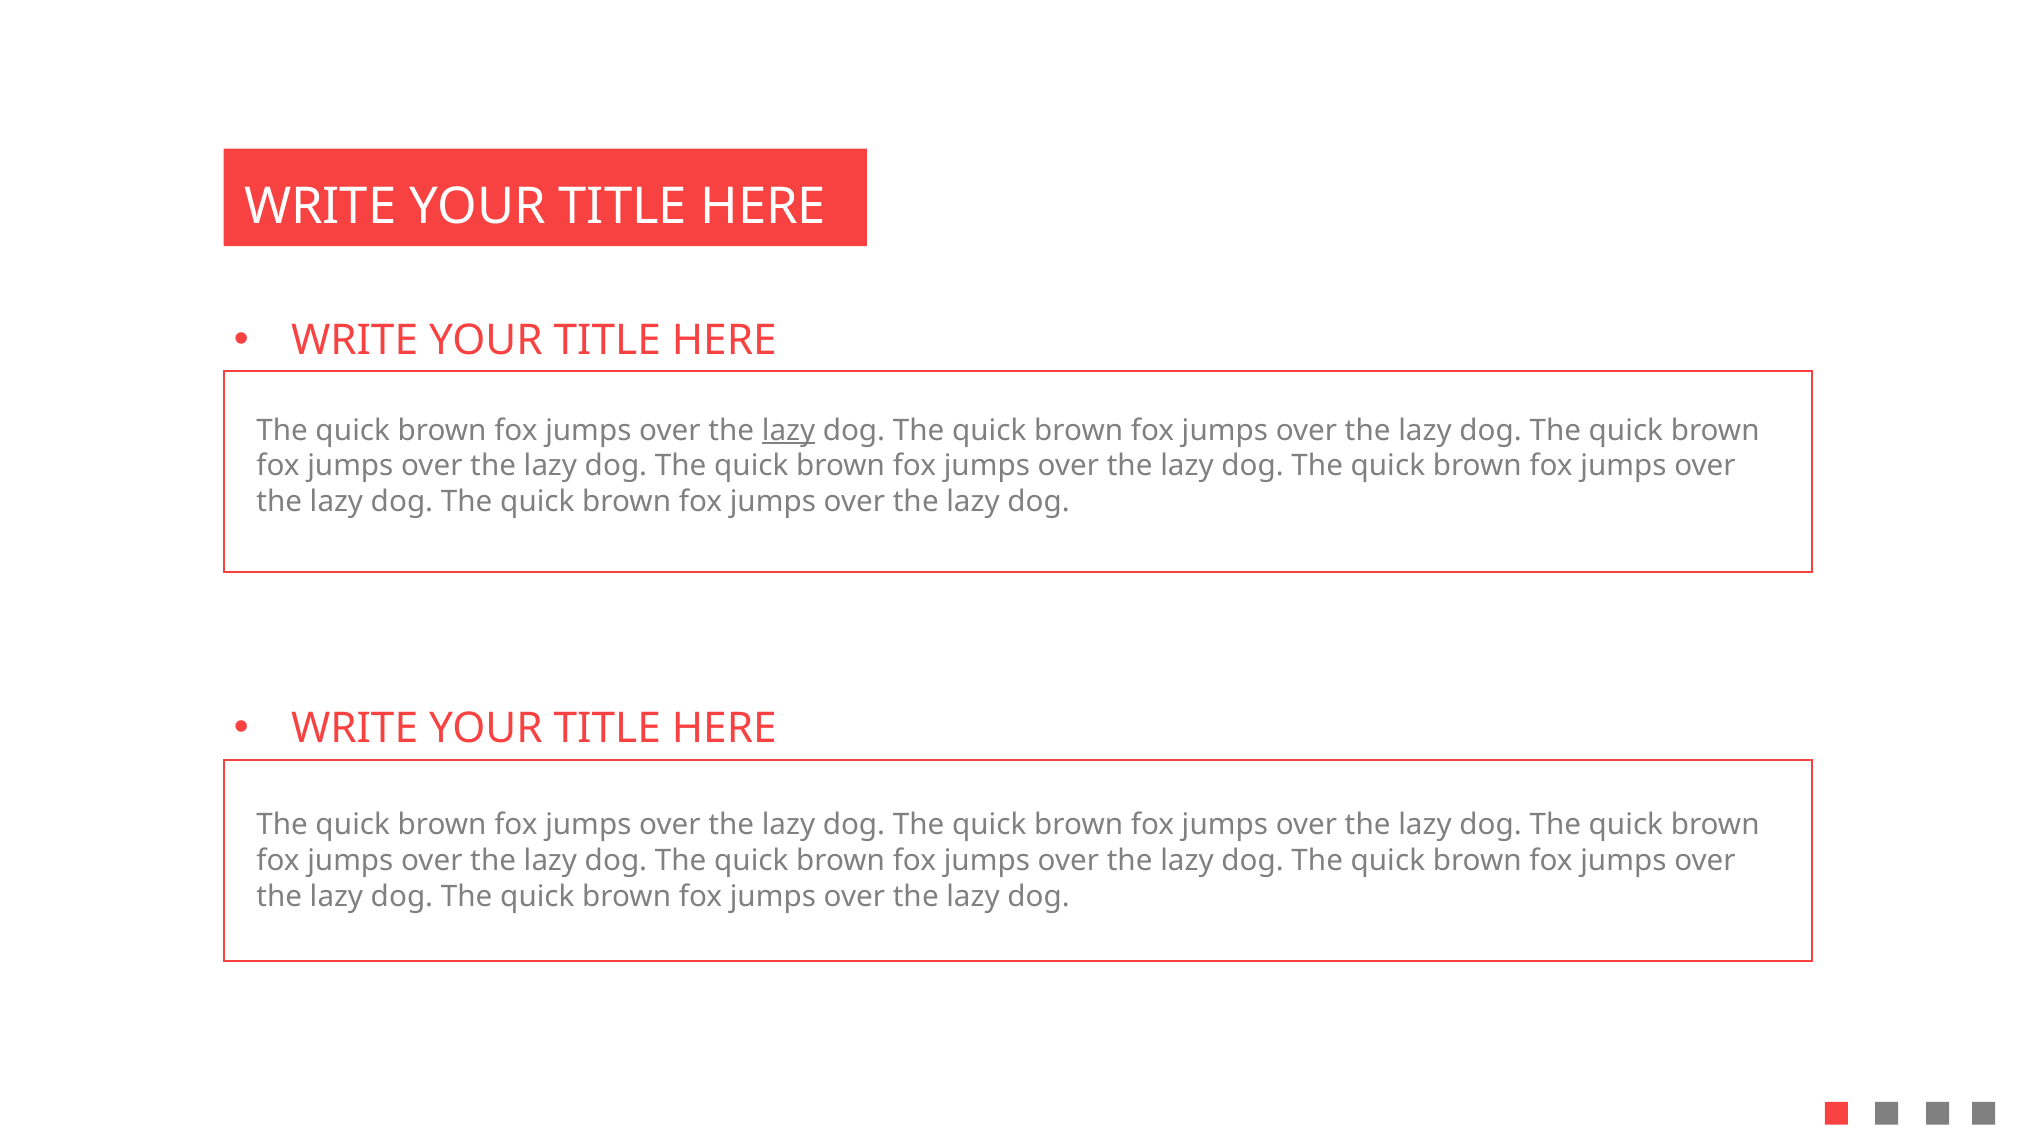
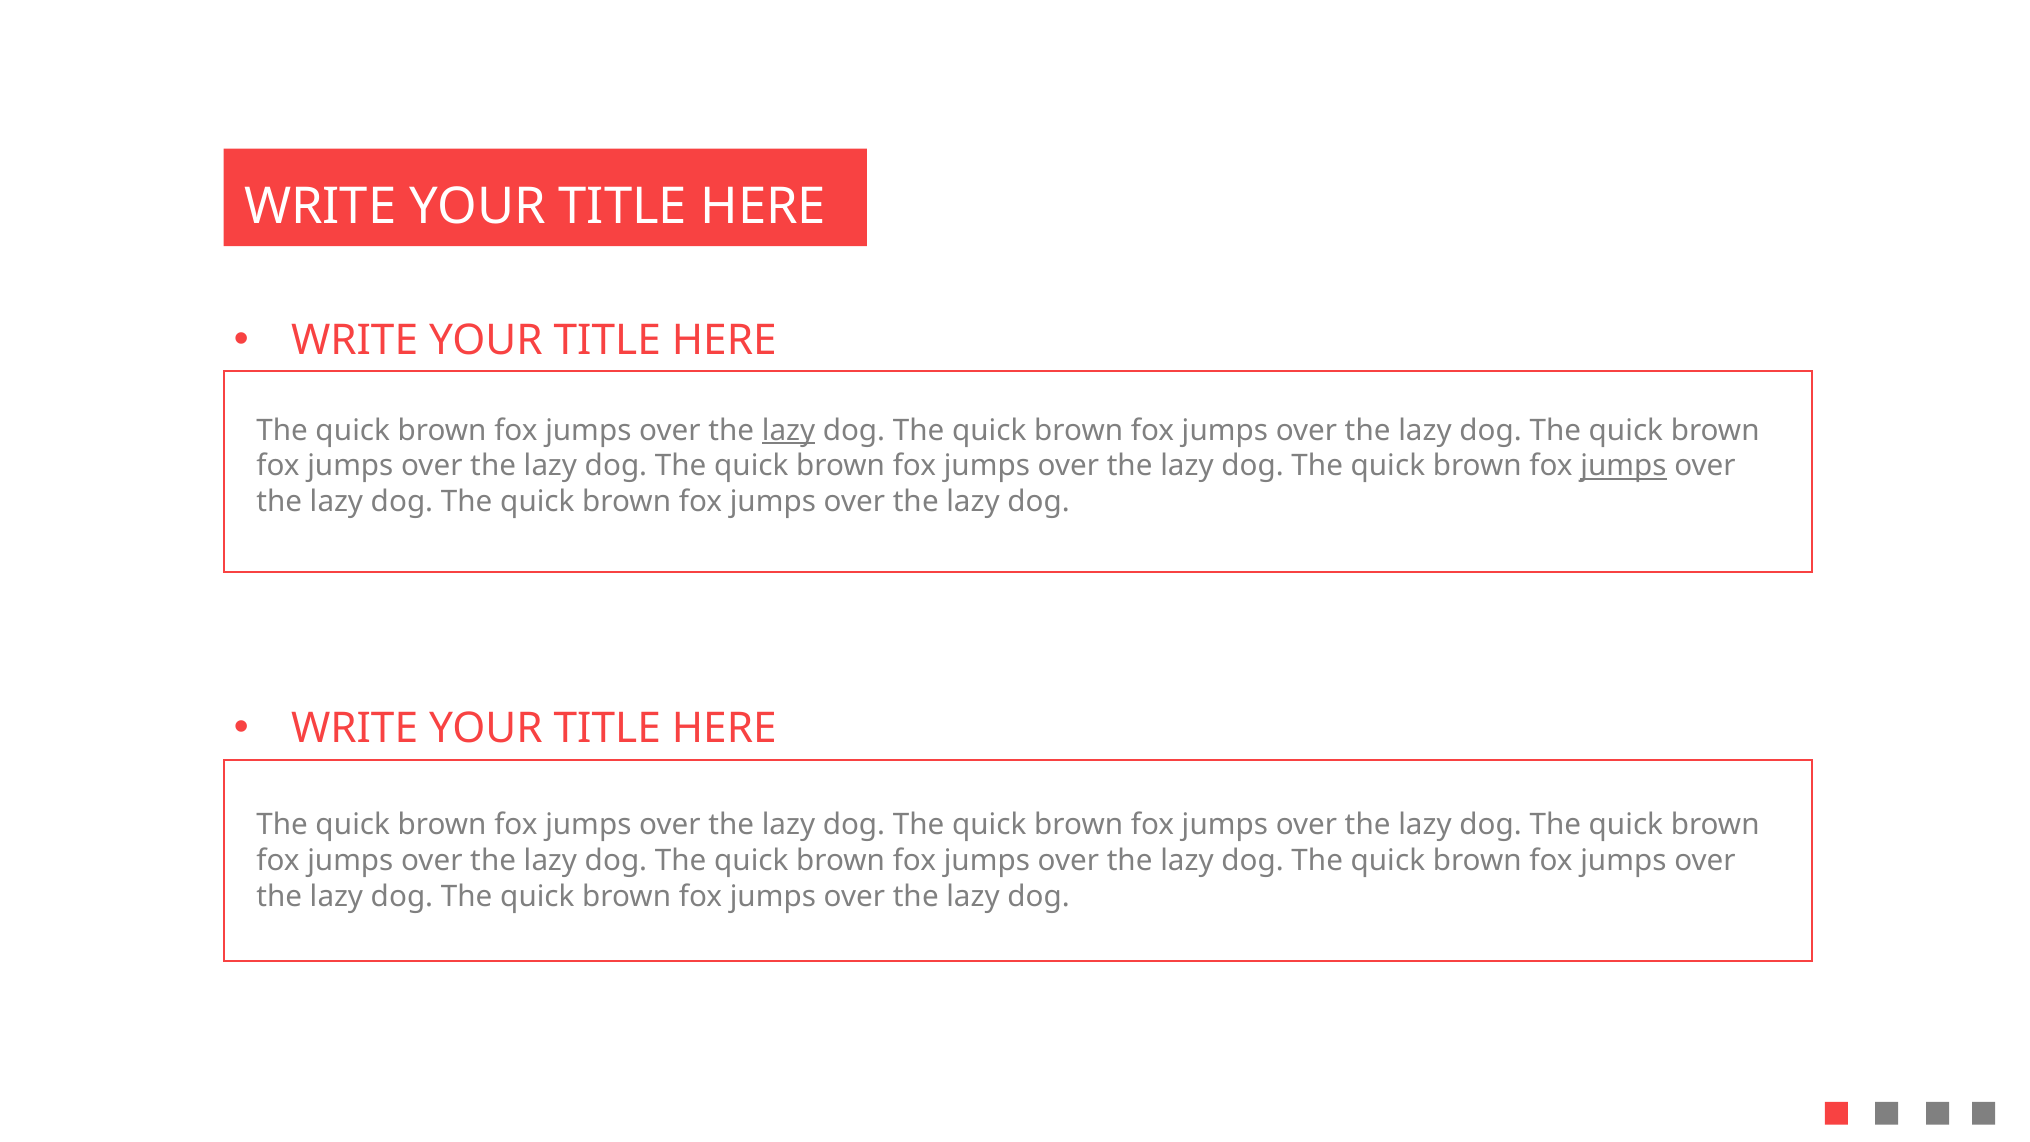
jumps at (1623, 466) underline: none -> present
